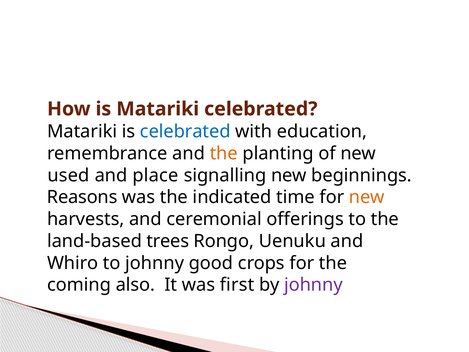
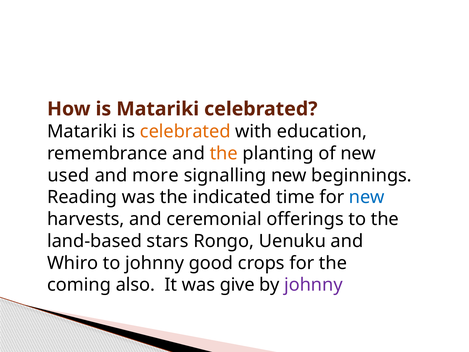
celebrated at (185, 131) colour: blue -> orange
place: place -> more
Reasons: Reasons -> Reading
new at (367, 197) colour: orange -> blue
trees: trees -> stars
first: first -> give
